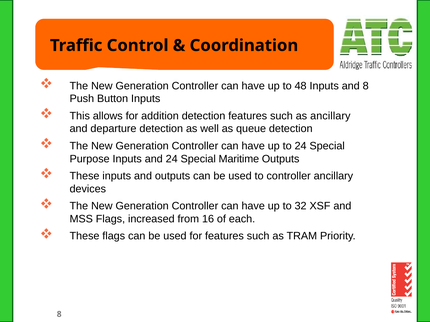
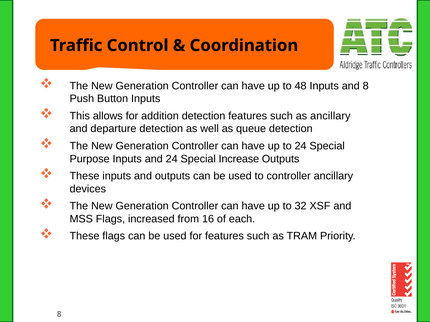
Maritime: Maritime -> Increase
